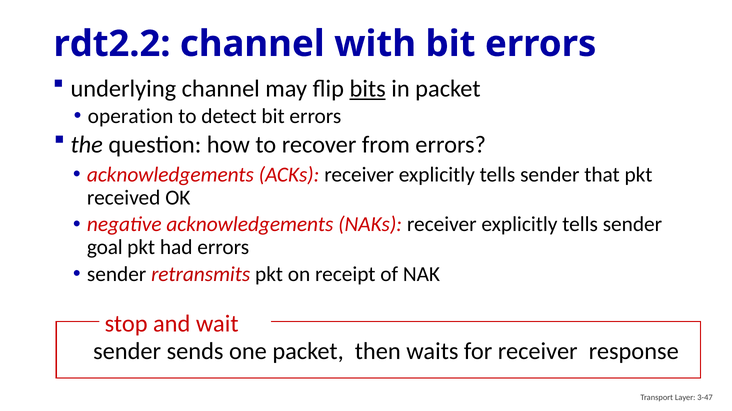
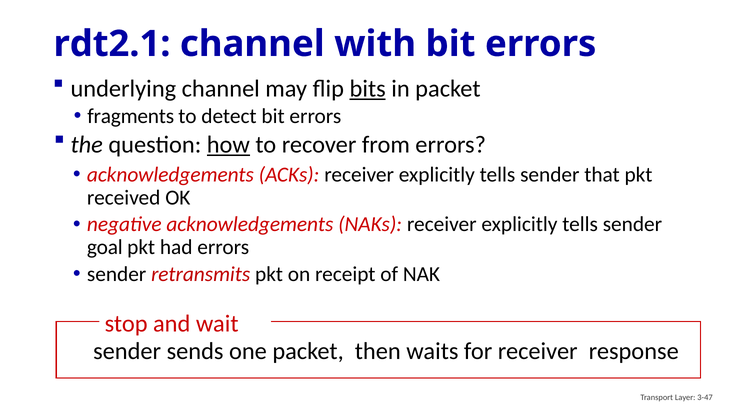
rdt2.2: rdt2.2 -> rdt2.1
operation: operation -> fragments
how underline: none -> present
